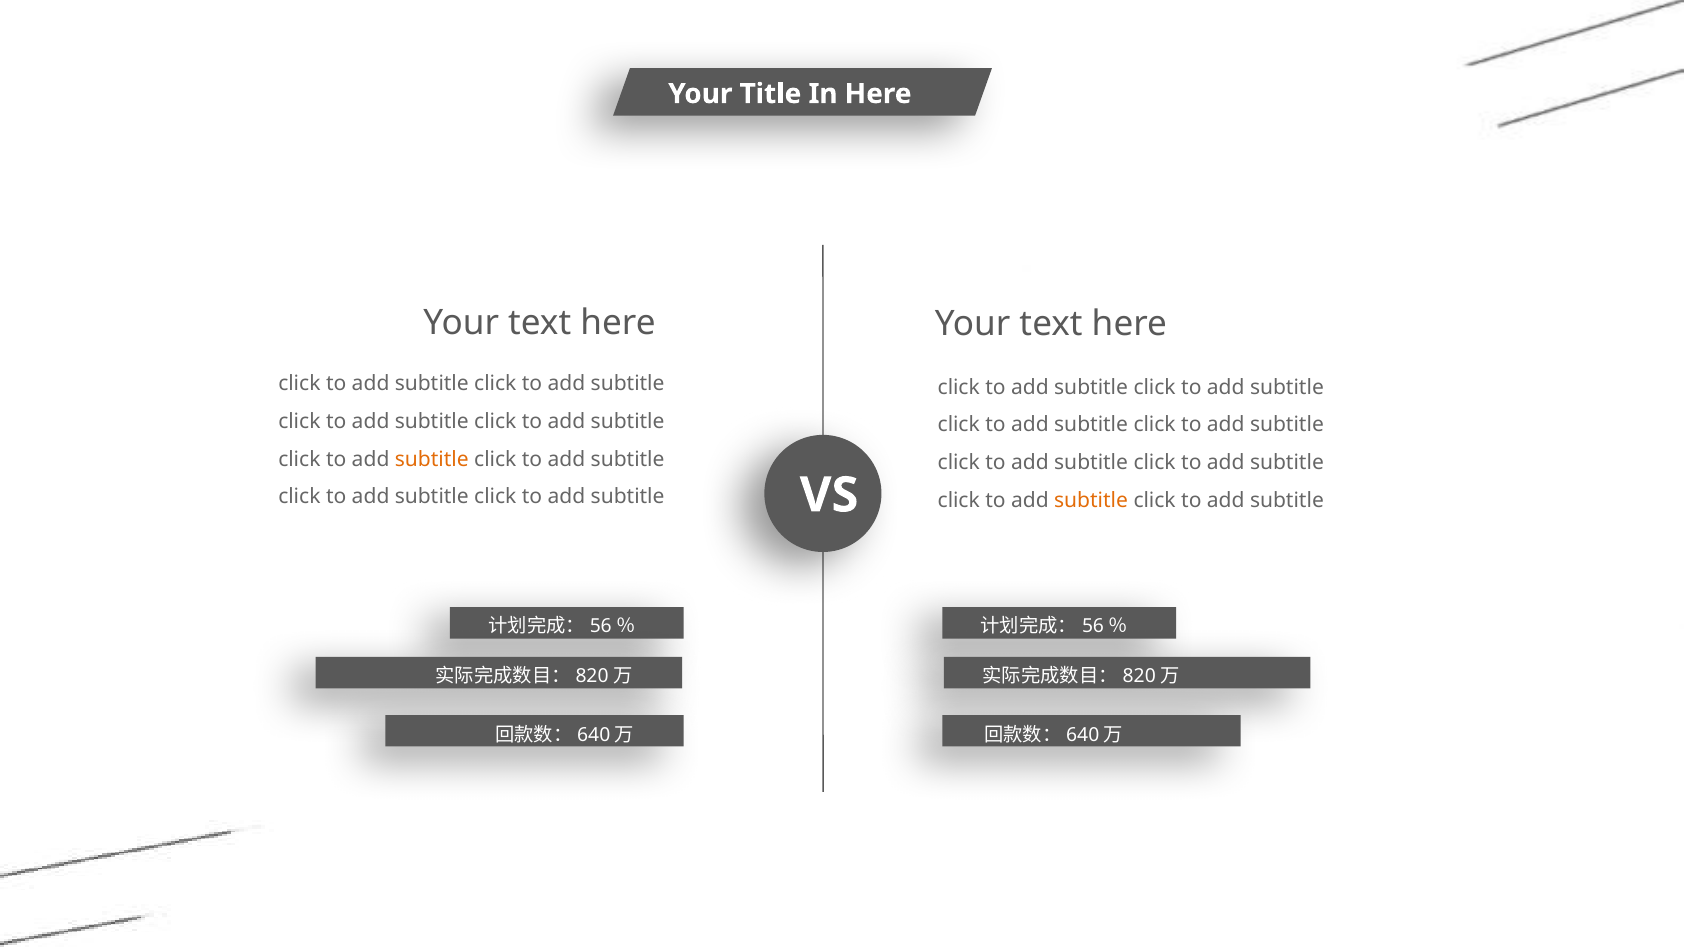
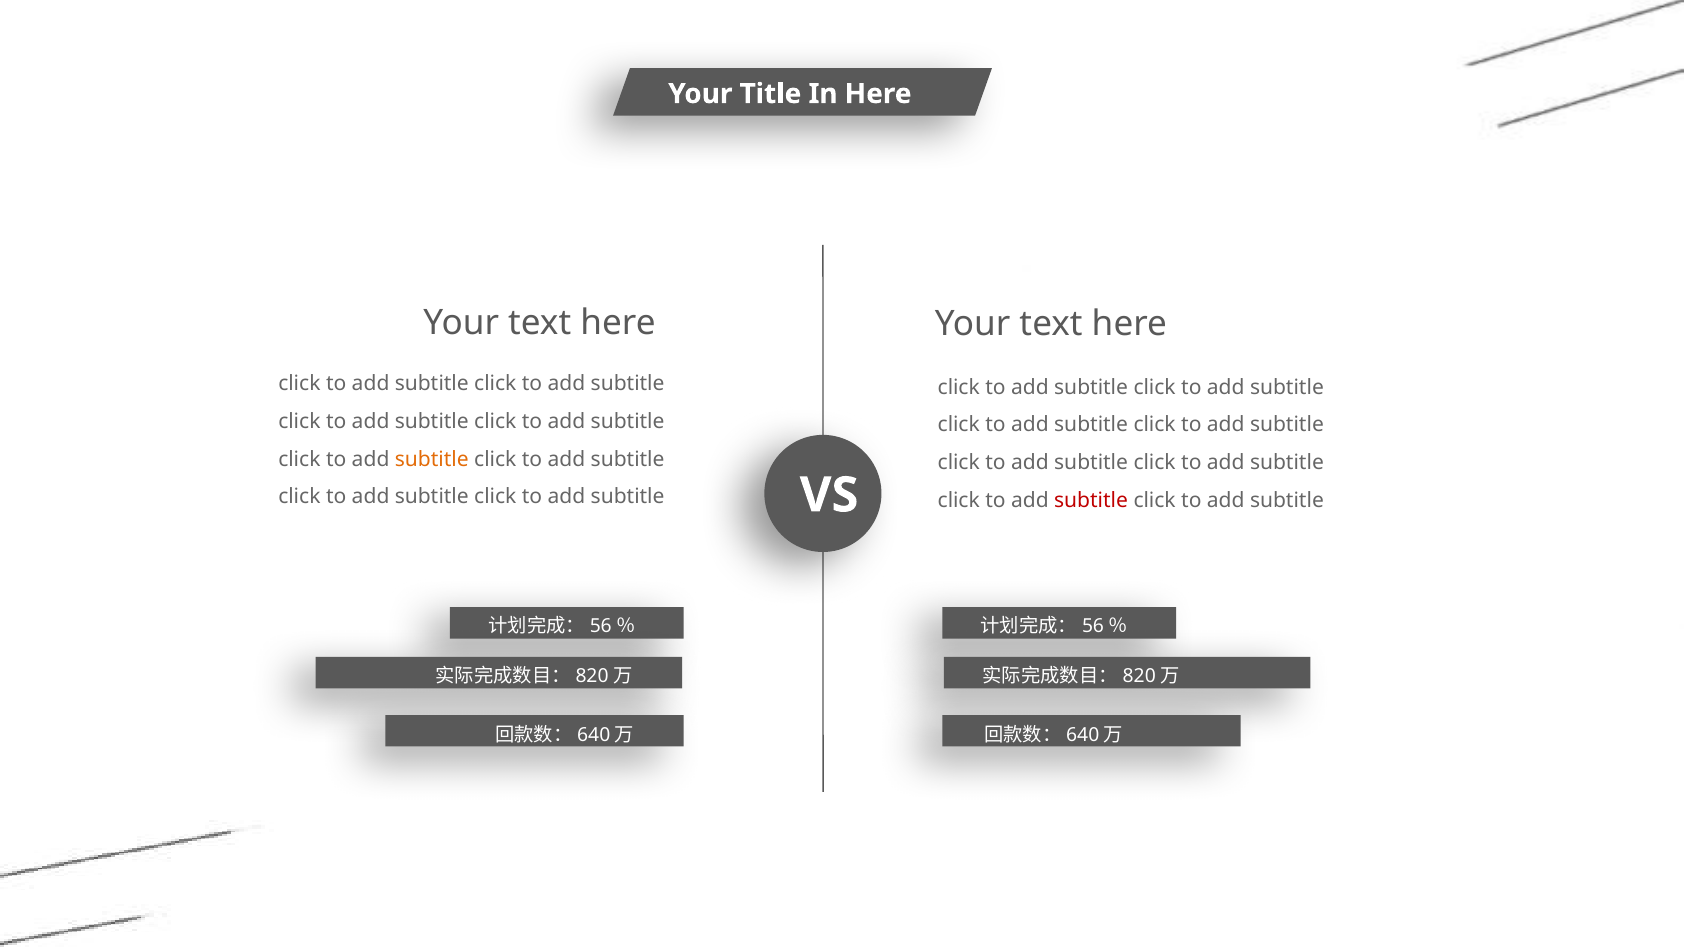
subtitle at (1091, 501) colour: orange -> red
